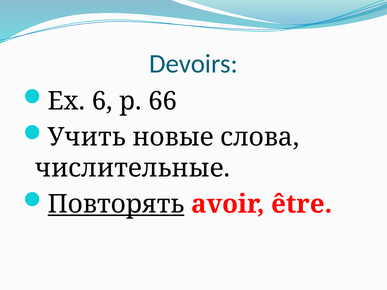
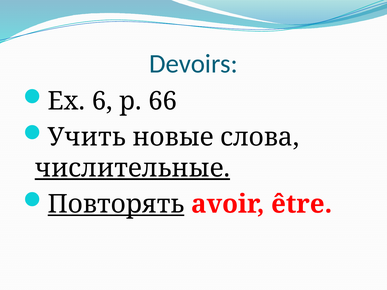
числительные underline: none -> present
